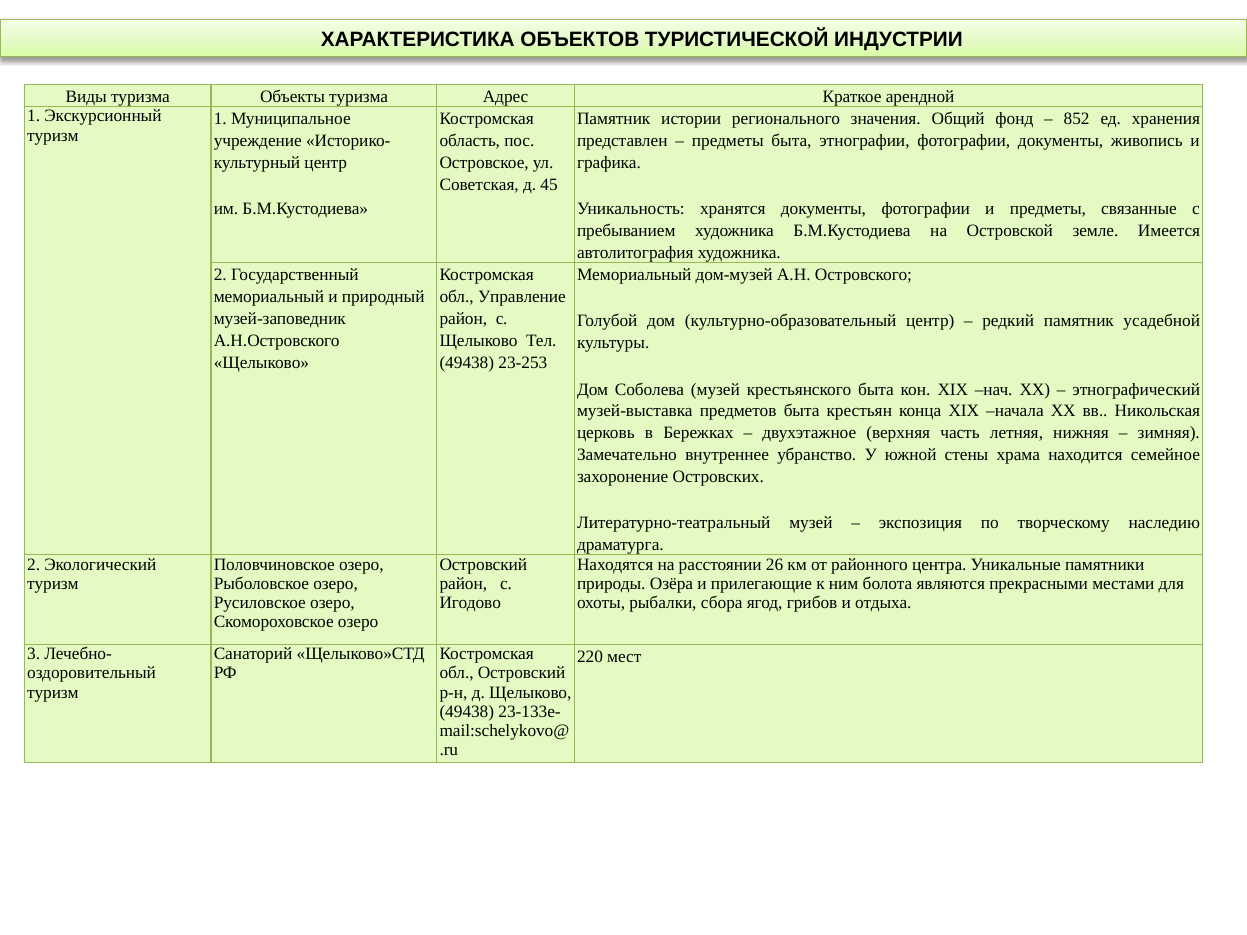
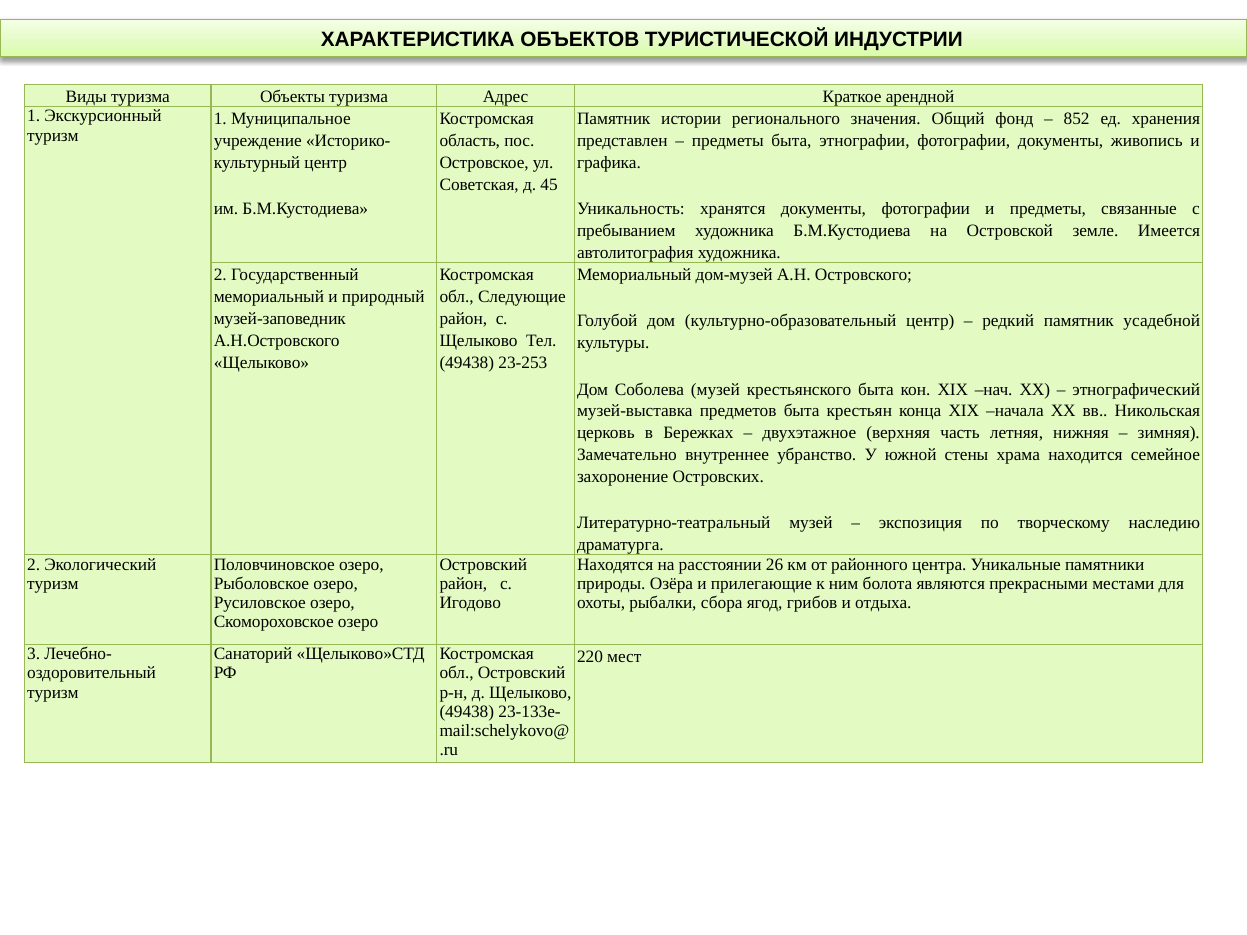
Управление: Управление -> Следующие
